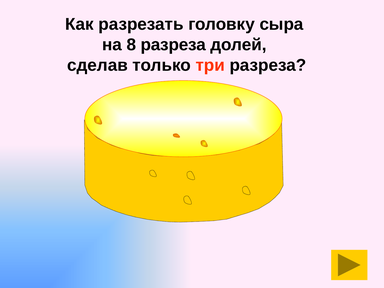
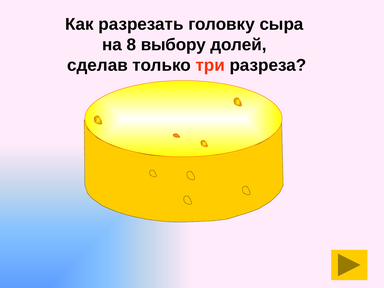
8 разреза: разреза -> выбору
